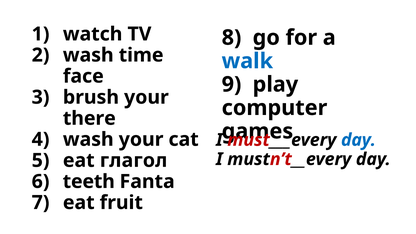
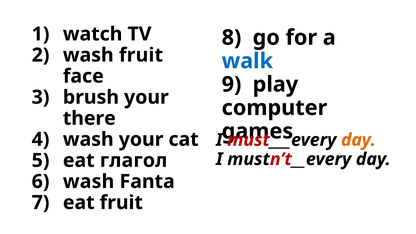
wash time: time -> fruit
day at (358, 140) colour: blue -> orange
teeth at (89, 182): teeth -> wash
